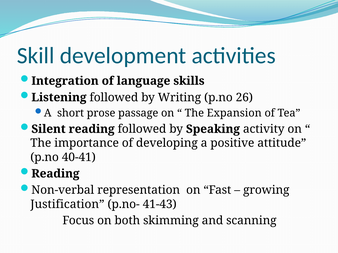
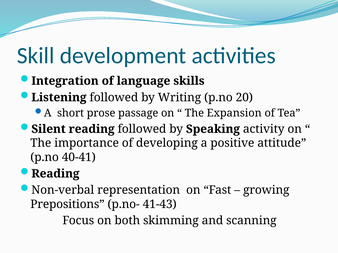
26: 26 -> 20
Justification: Justification -> Prepositions
